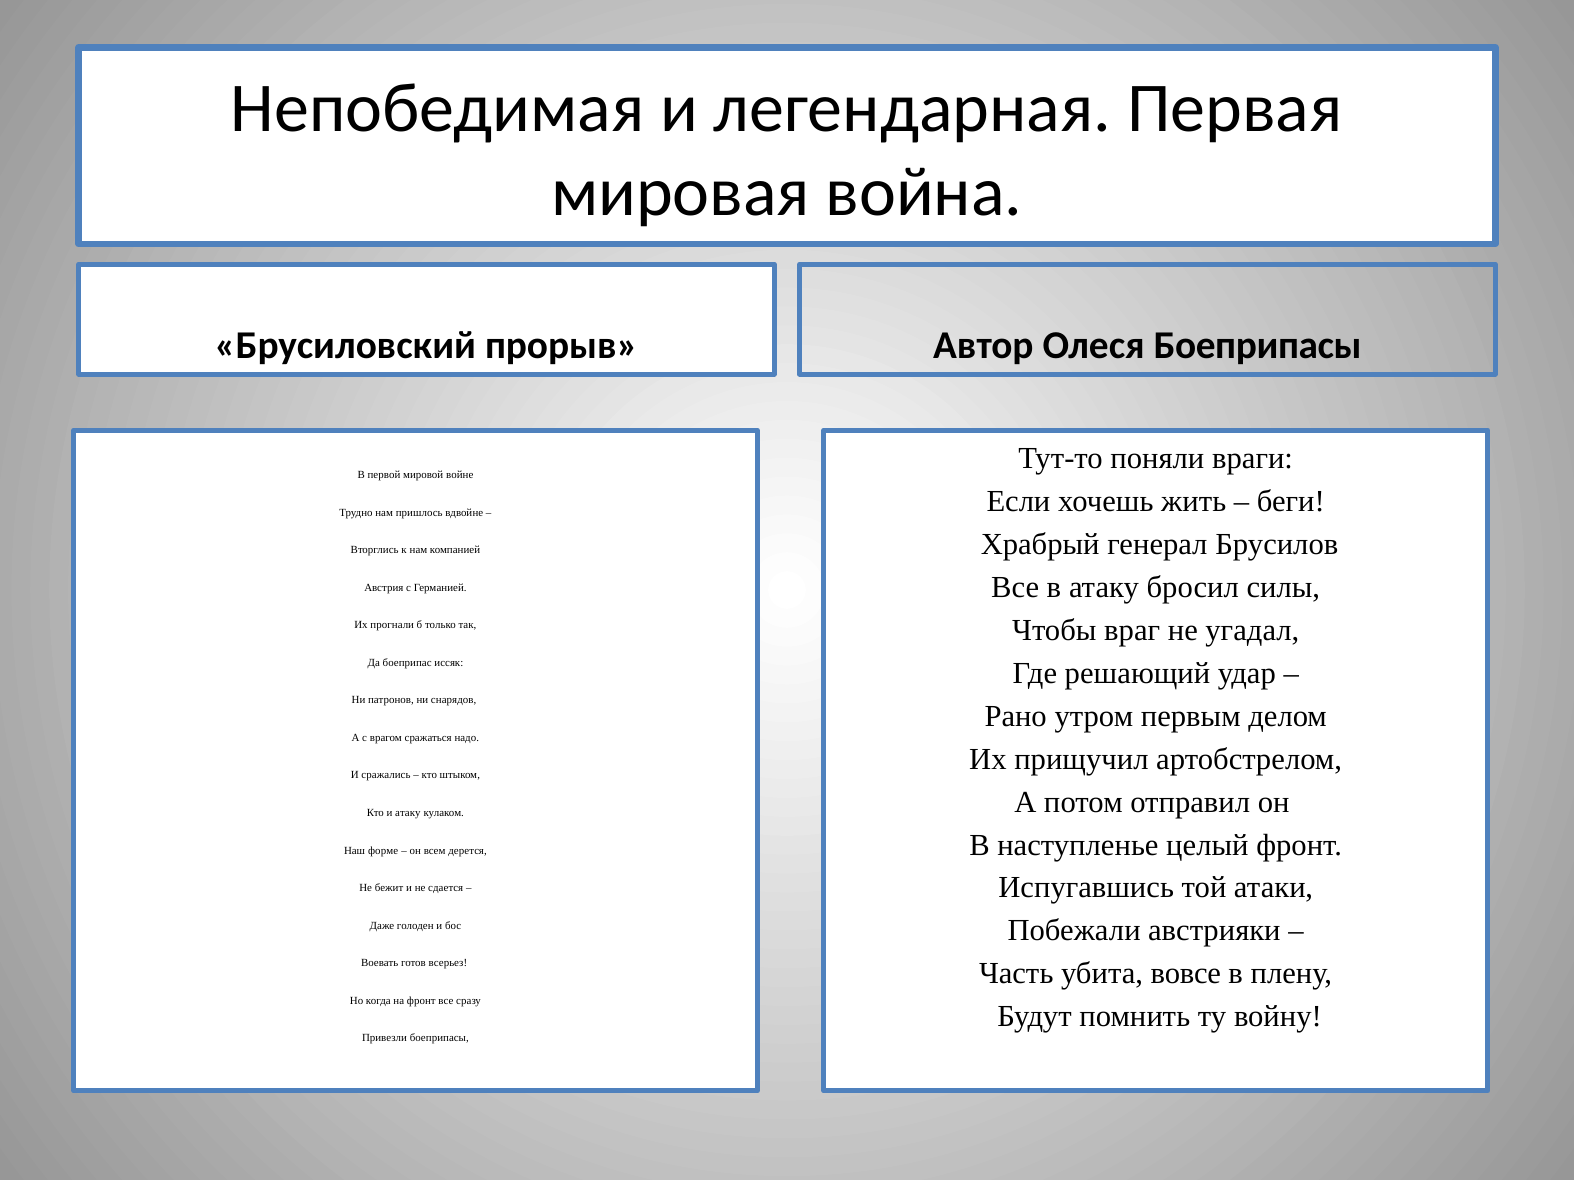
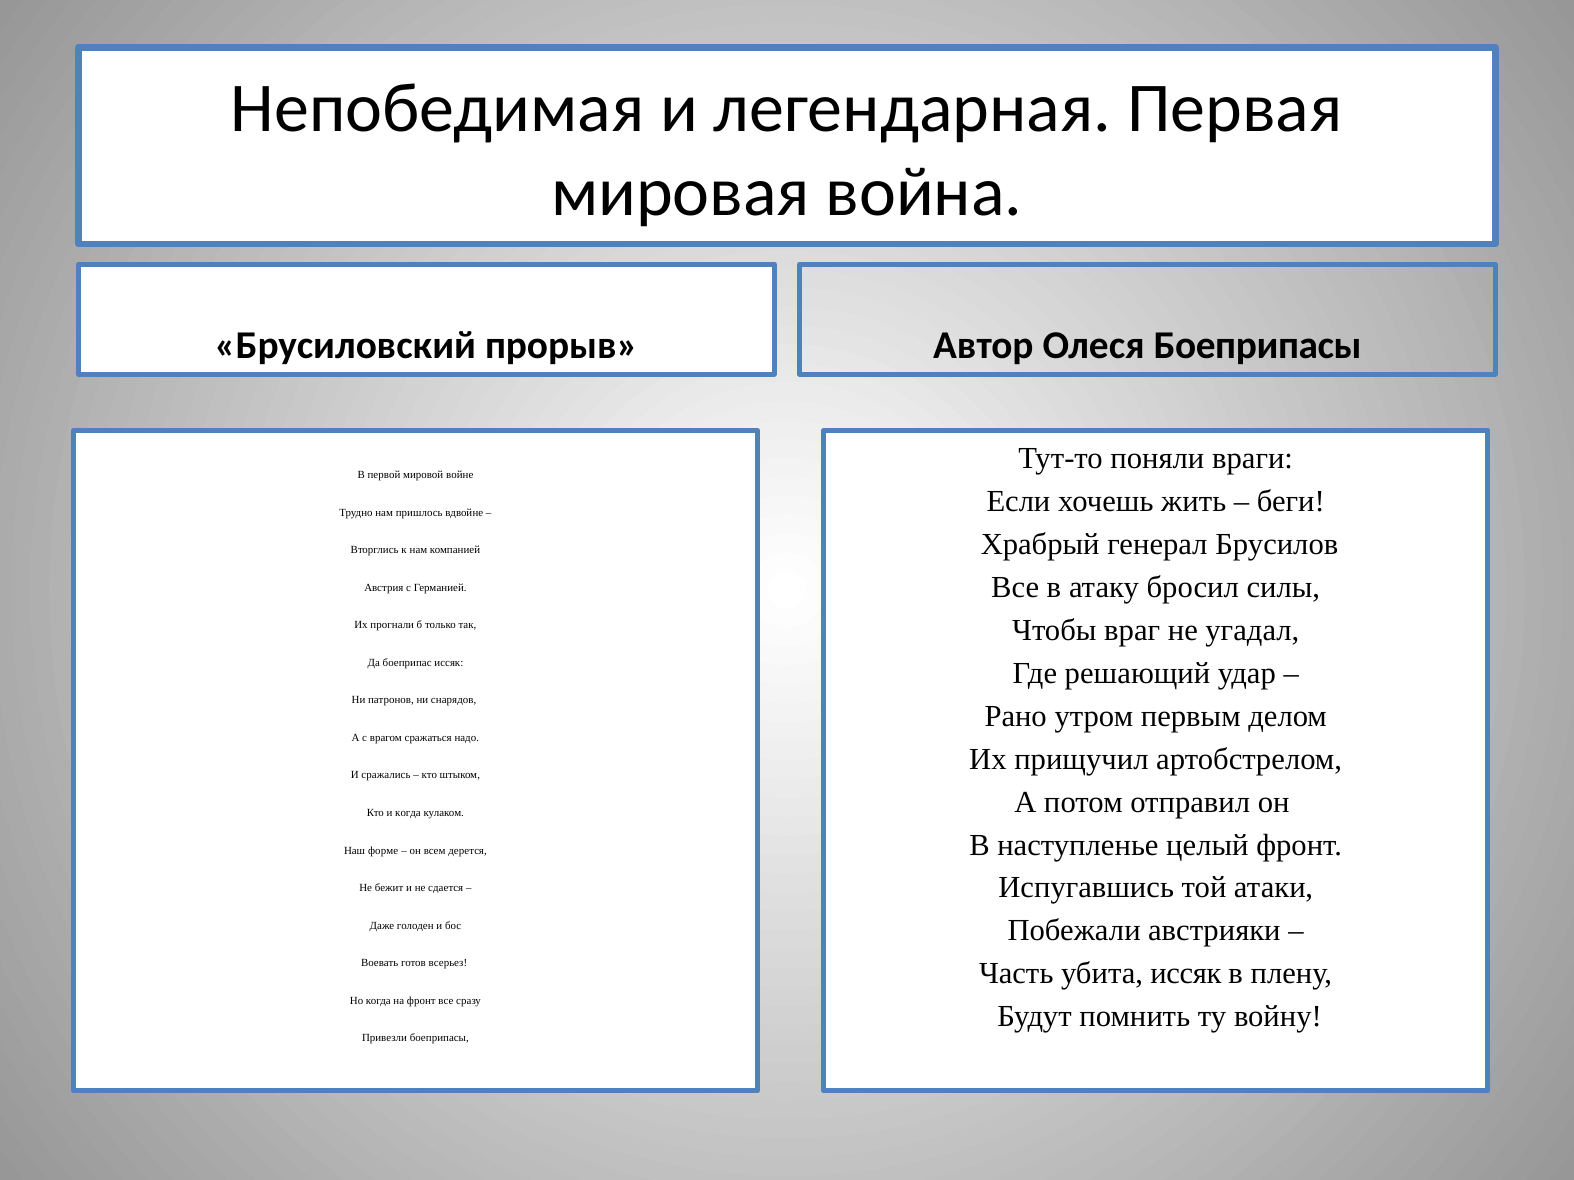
и атаку: атаку -> когда
убита вовсе: вовсе -> иссяк
